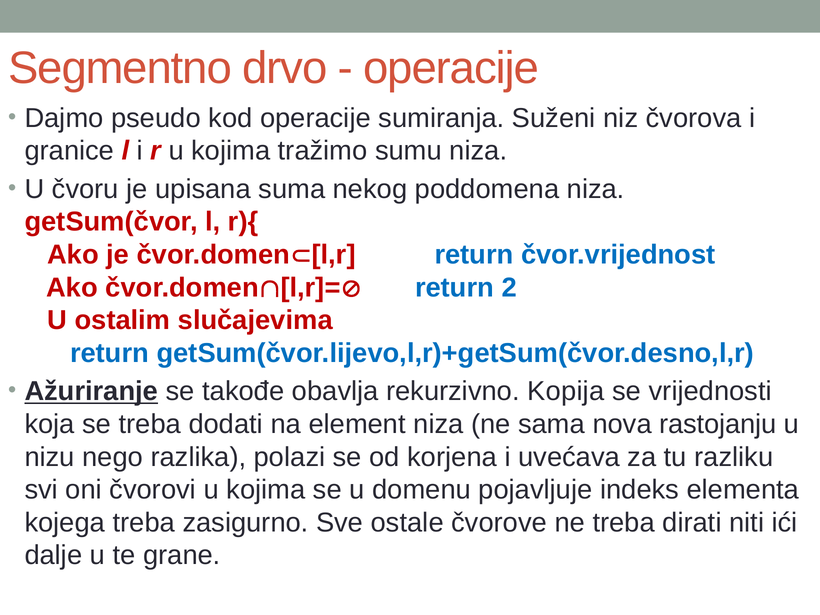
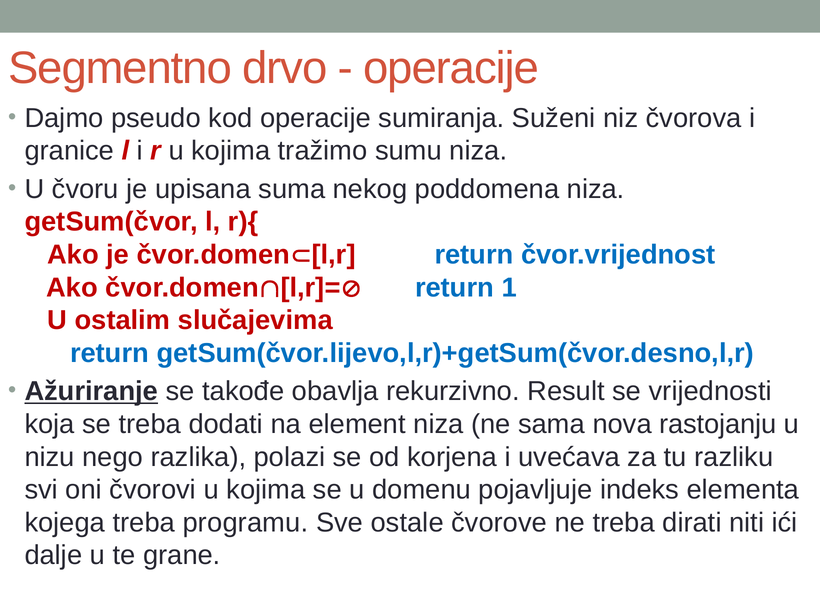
2: 2 -> 1
Kopija: Kopija -> Result
zasigurno: zasigurno -> programu
